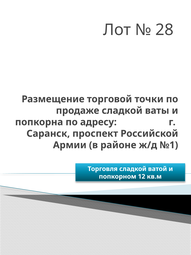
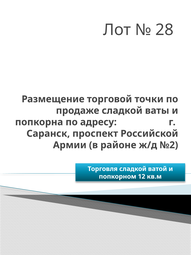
№1: №1 -> №2
